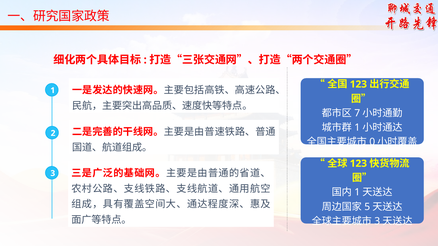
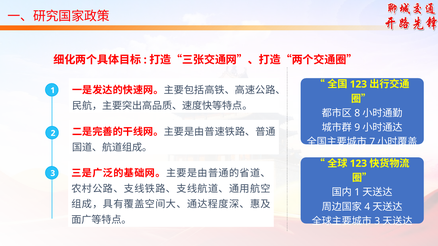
7: 7 -> 8
1 at (357, 128): 1 -> 9
0: 0 -> 7
5: 5 -> 4
